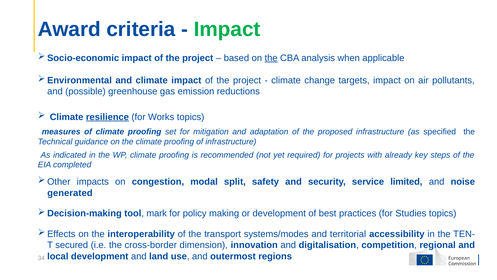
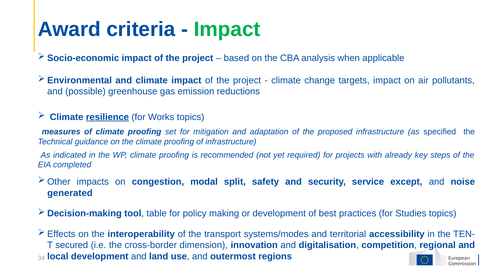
the at (271, 58) underline: present -> none
limited: limited -> except
mark: mark -> table
